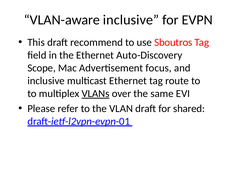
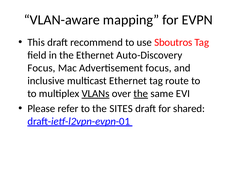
VLAN-aware inclusive: inclusive -> mapping
Scope at (42, 68): Scope -> Focus
the at (141, 94) underline: none -> present
VLAN: VLAN -> SITES
